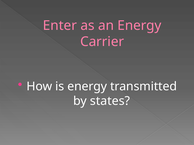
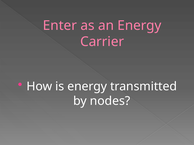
states: states -> nodes
